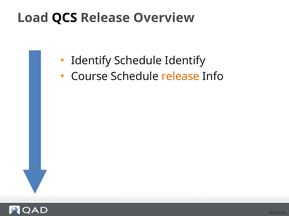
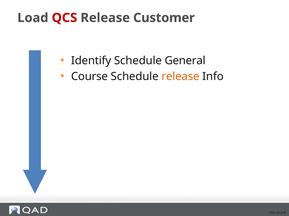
QCS colour: black -> red
Overview: Overview -> Customer
Schedule Identify: Identify -> General
